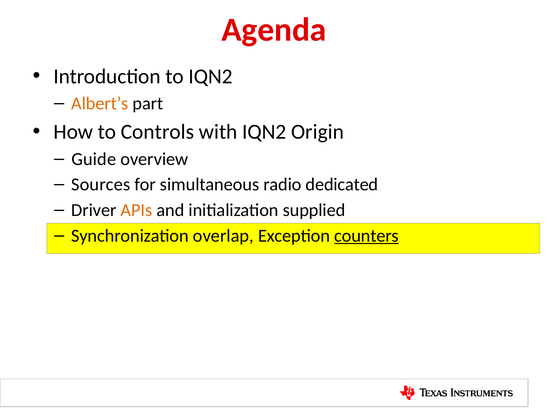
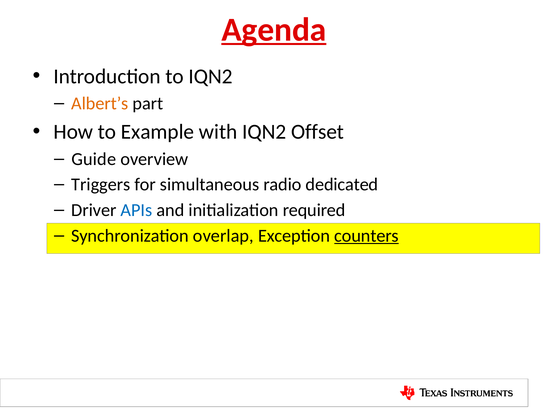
Agenda underline: none -> present
Controls: Controls -> Example
Origin: Origin -> Offset
Sources: Sources -> Triggers
APIs colour: orange -> blue
supplied: supplied -> required
